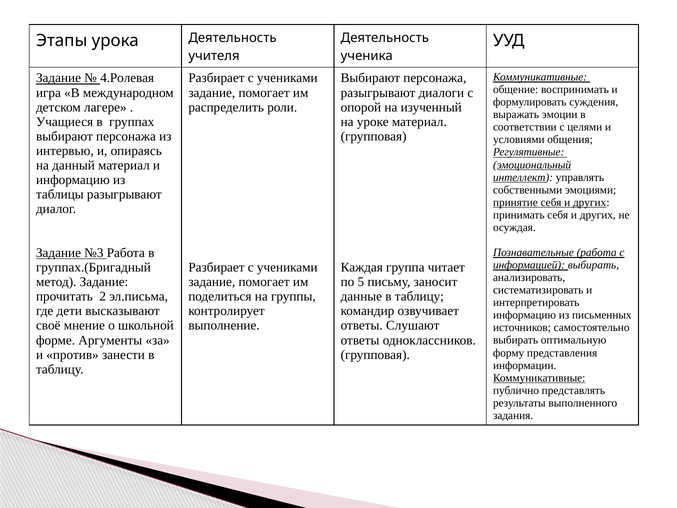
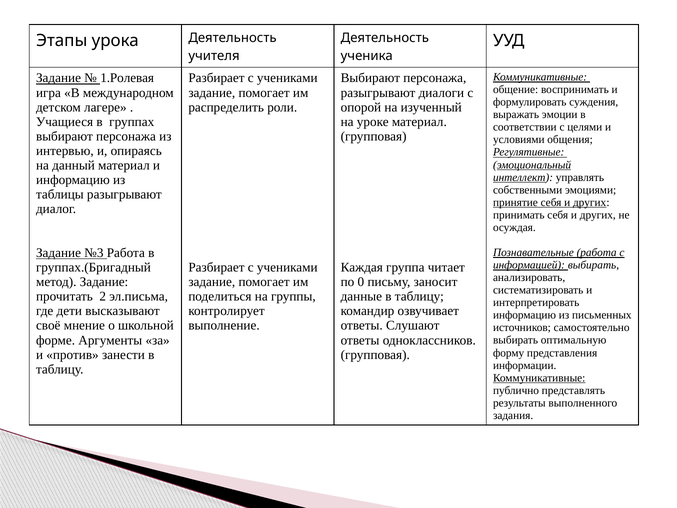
4.Ролевая: 4.Ролевая -> 1.Ролевая
5: 5 -> 0
